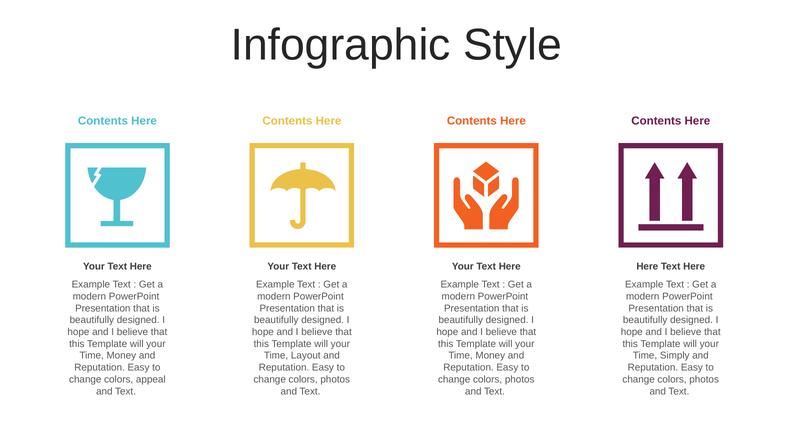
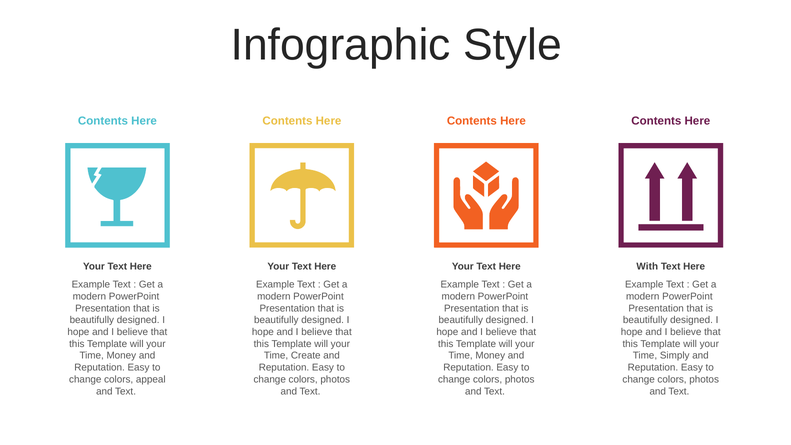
Here at (647, 267): Here -> With
Layout: Layout -> Create
